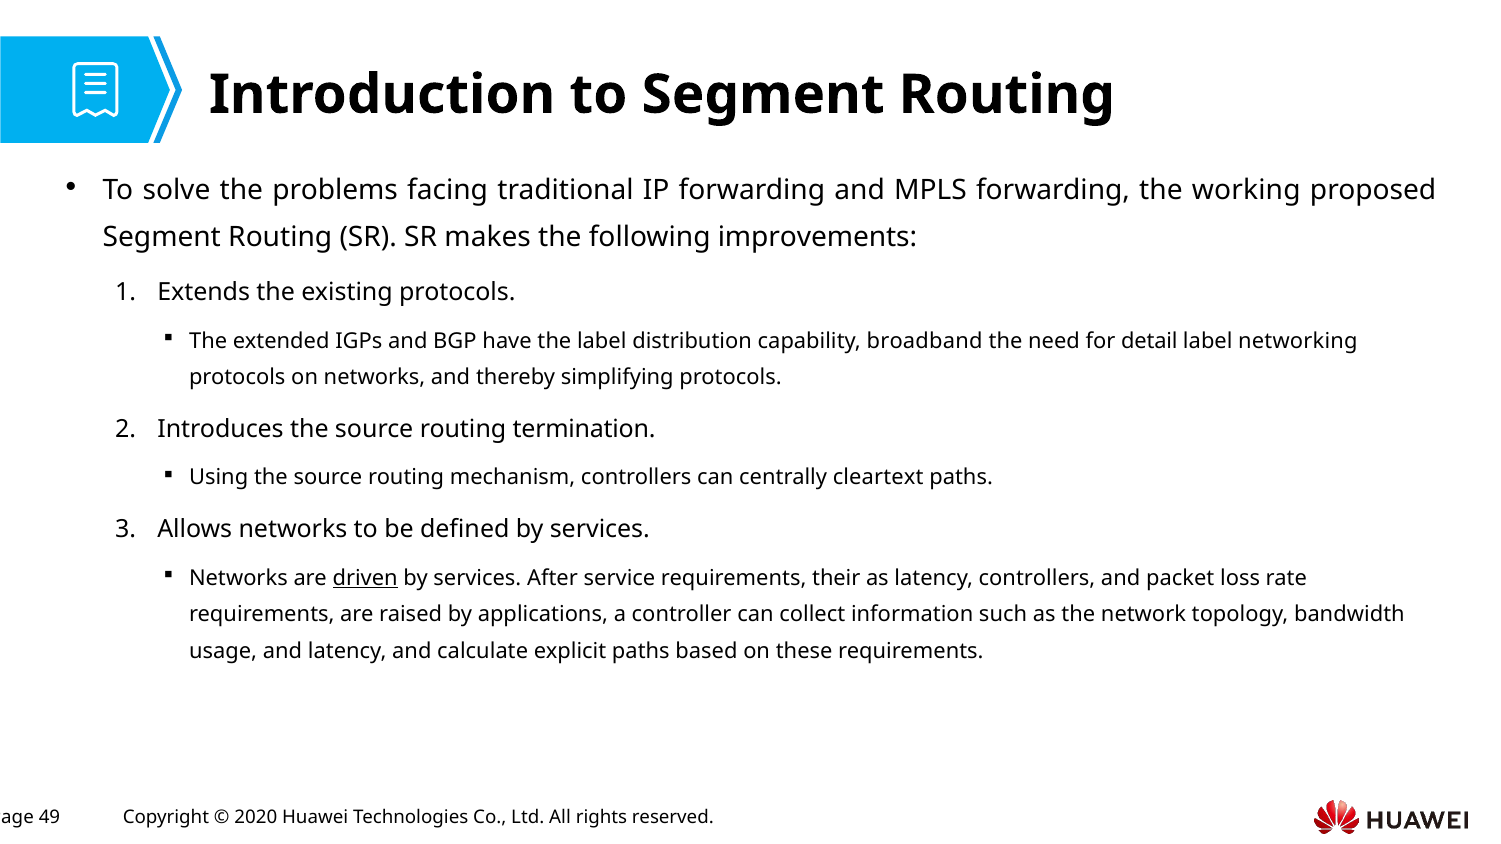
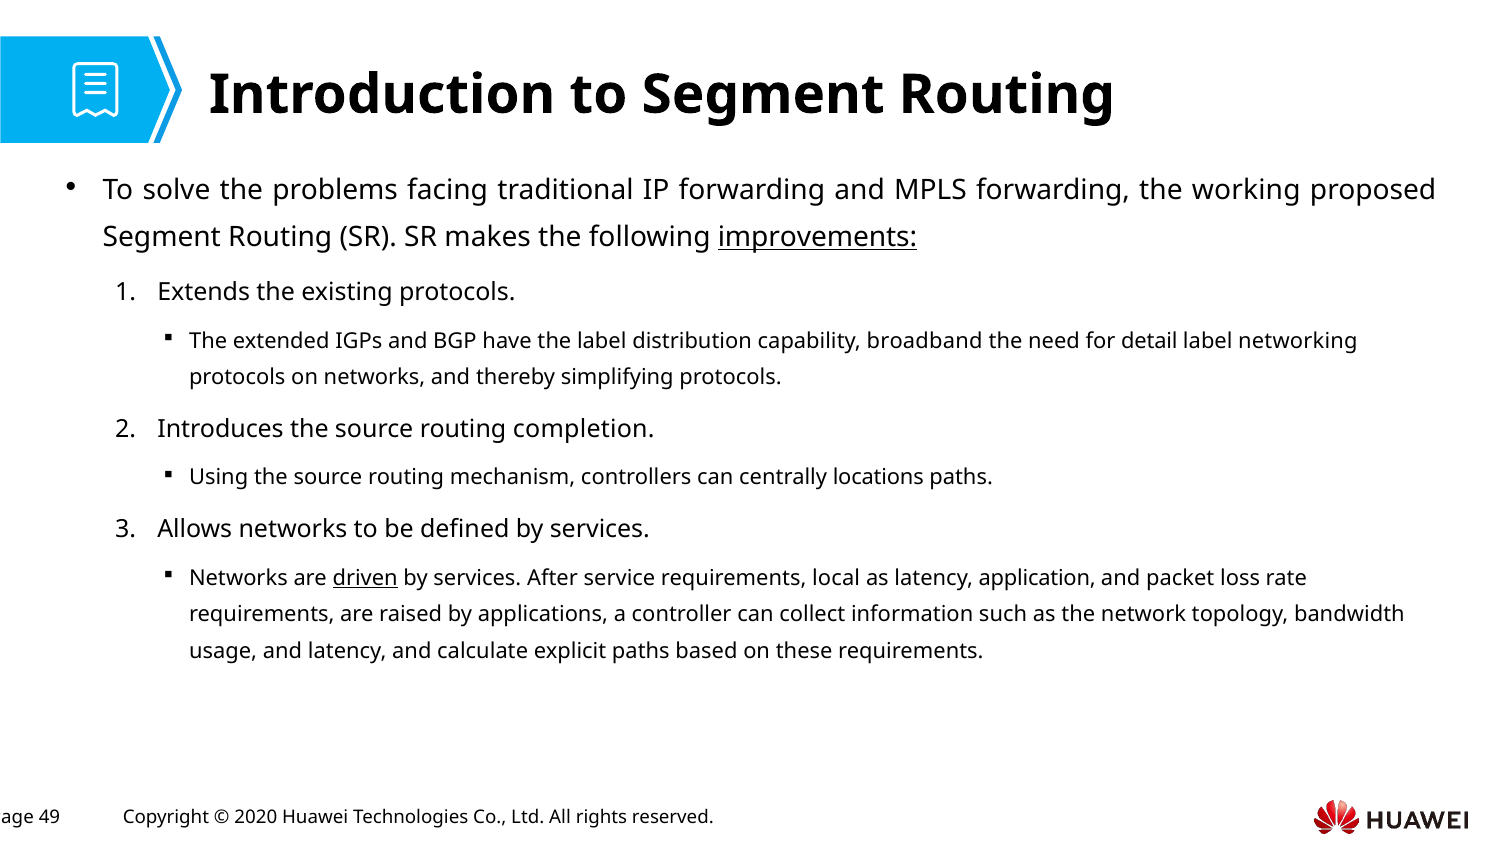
improvements underline: none -> present
termination: termination -> completion
cleartext: cleartext -> locations
their: their -> local
latency controllers: controllers -> application
